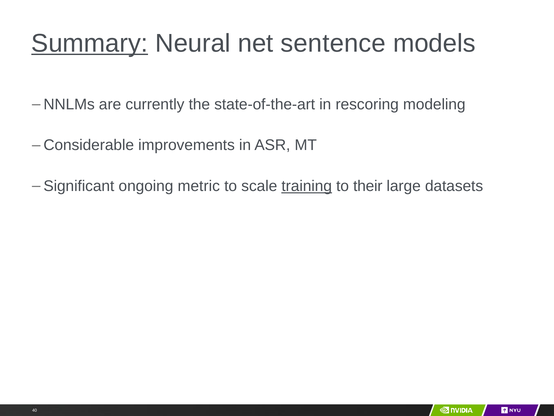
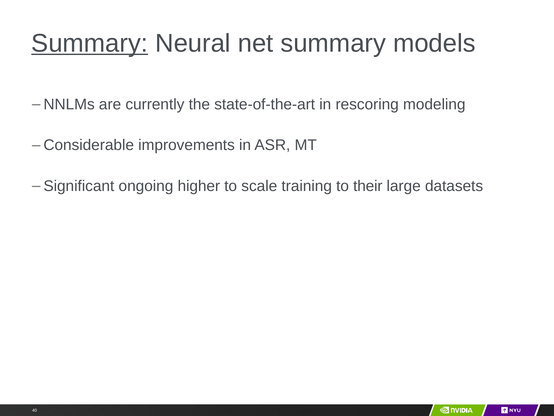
net sentence: sentence -> summary
metric: metric -> higher
training underline: present -> none
